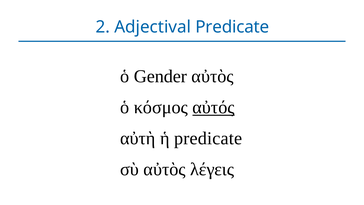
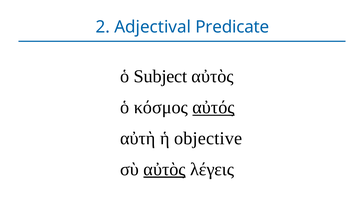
Gender: Gender -> Subject
ἡ predicate: predicate -> objective
αὐτὸς at (165, 169) underline: none -> present
